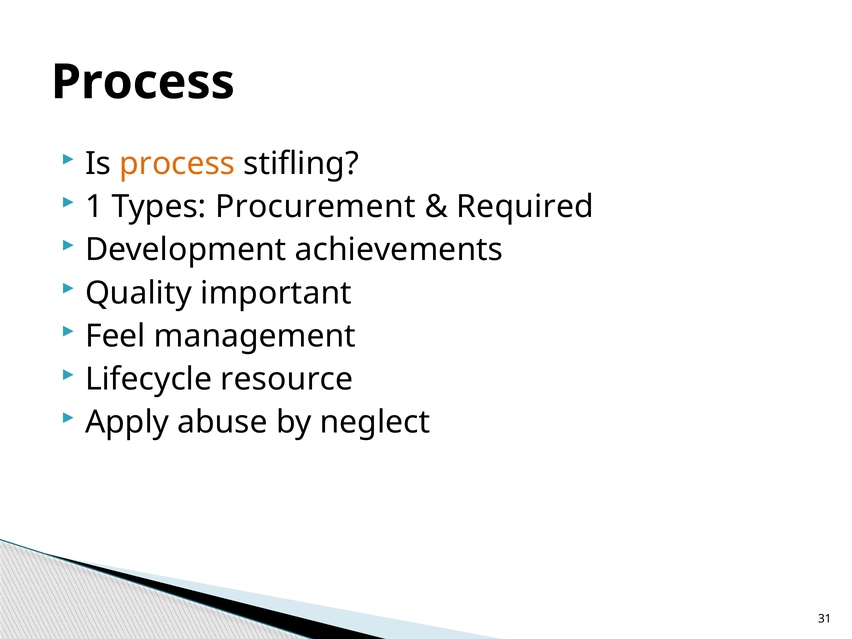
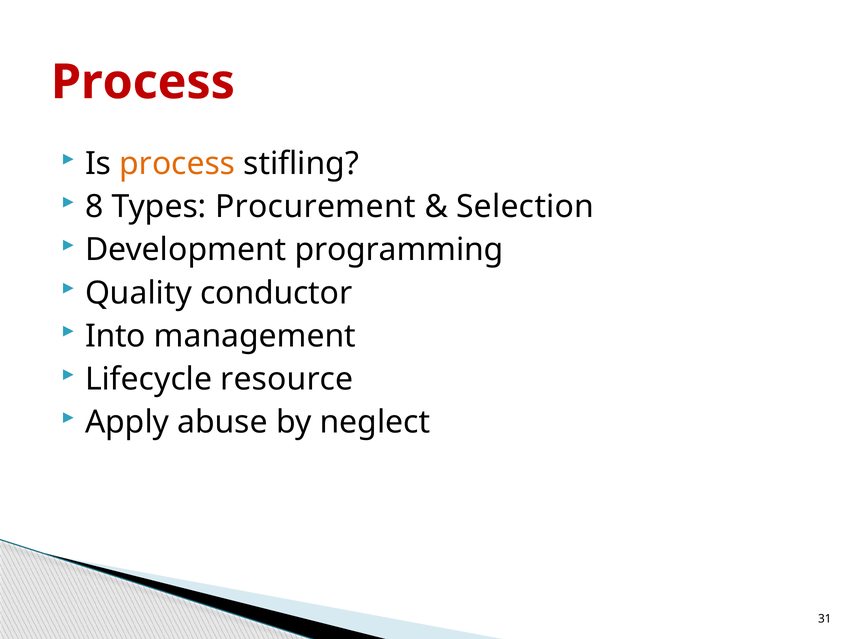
Process at (143, 82) colour: black -> red
1: 1 -> 8
Required: Required -> Selection
achievements: achievements -> programming
important: important -> conductor
Feel: Feel -> Into
